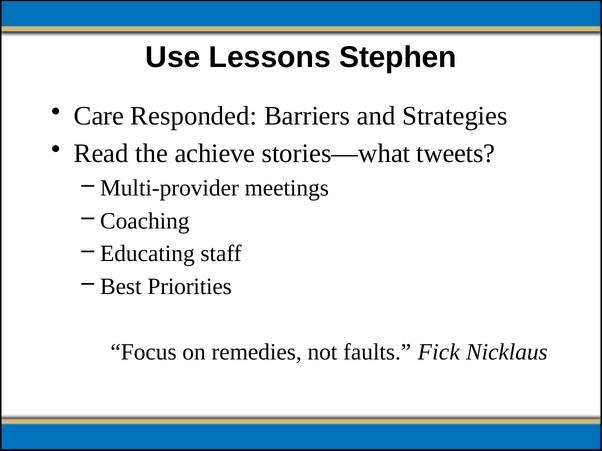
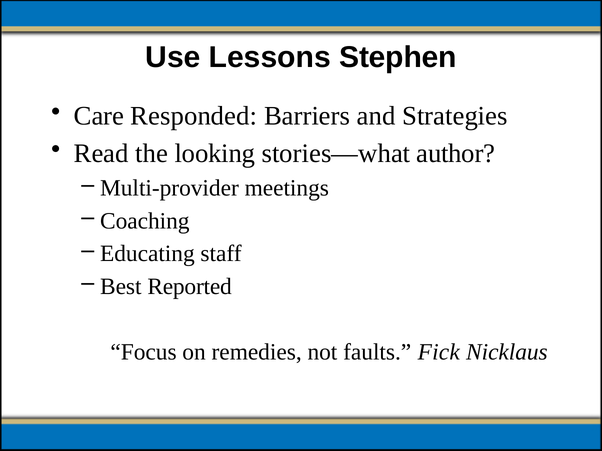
achieve: achieve -> looking
tweets: tweets -> author
Priorities: Priorities -> Reported
